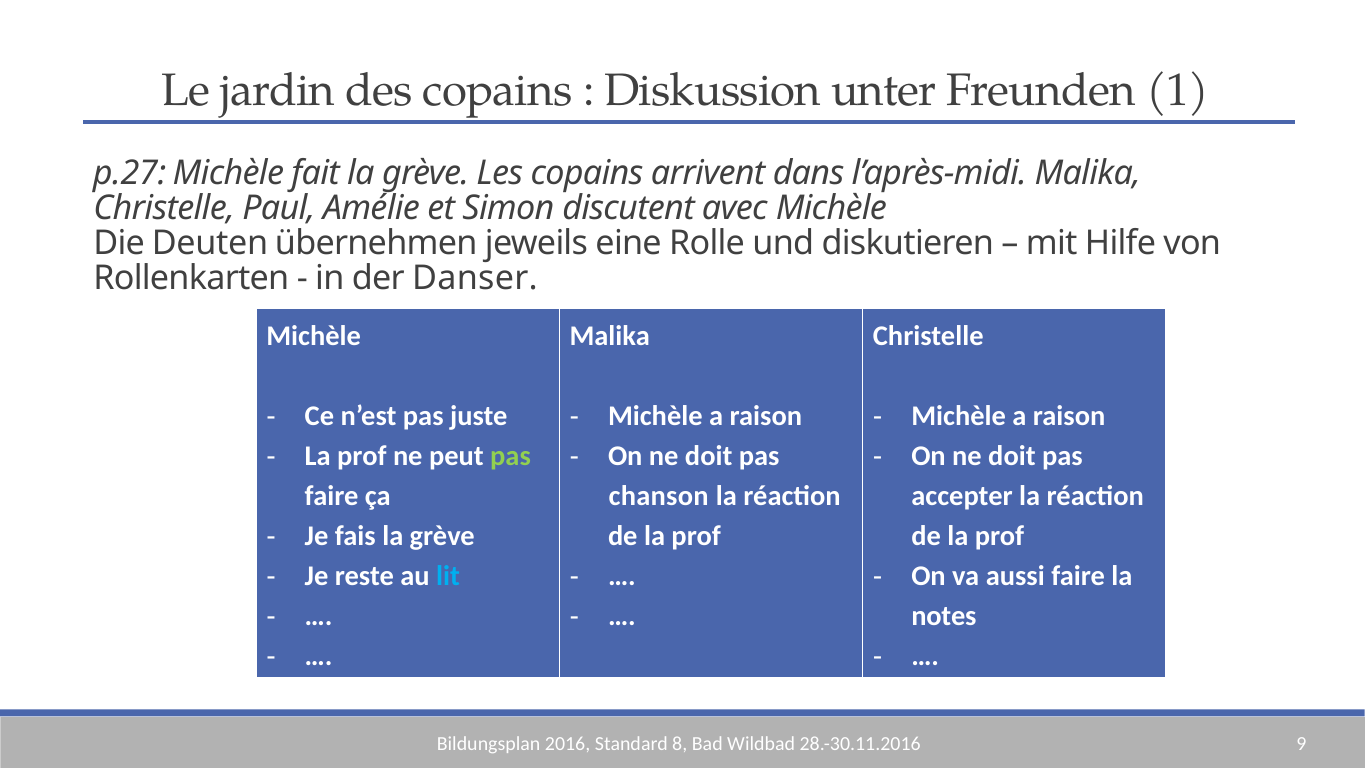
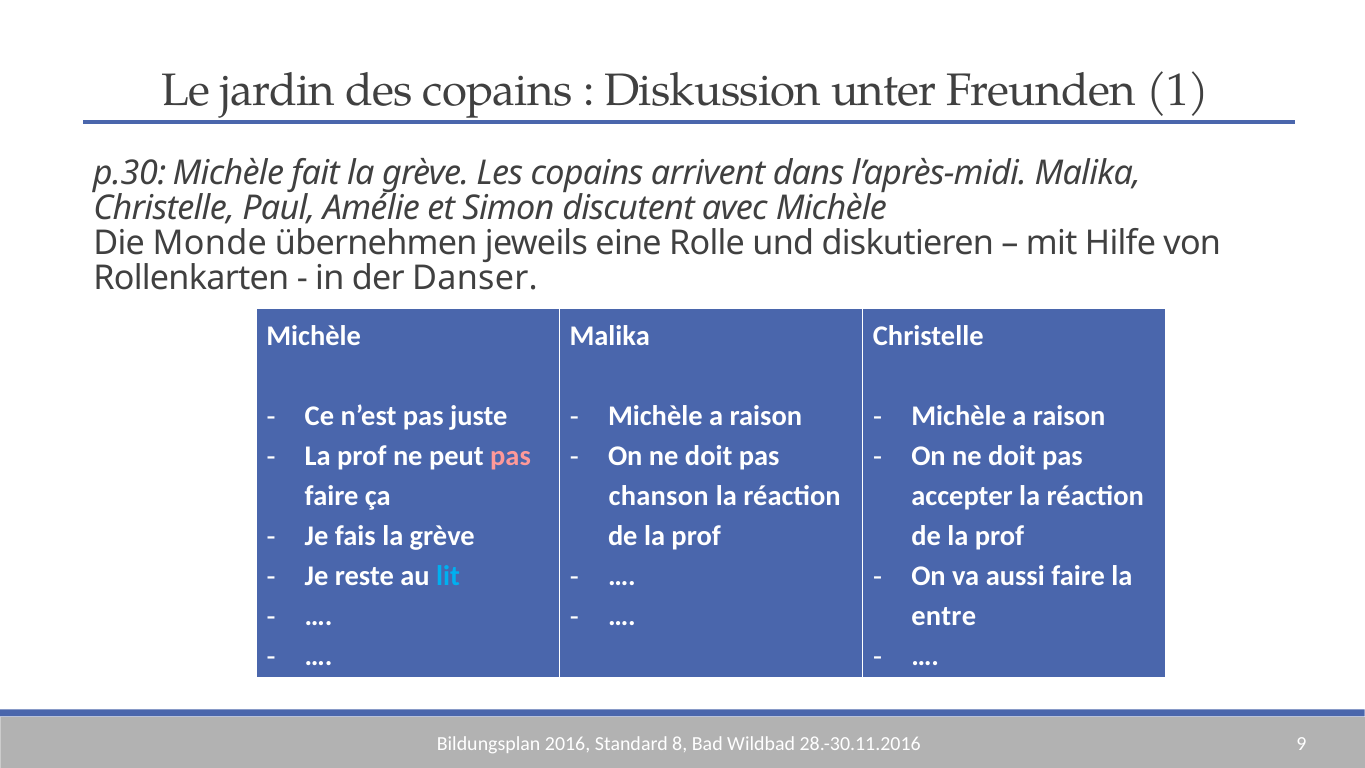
p.27: p.27 -> p.30
Deuten: Deuten -> Monde
pas at (511, 456) colour: light green -> pink
notes: notes -> entre
